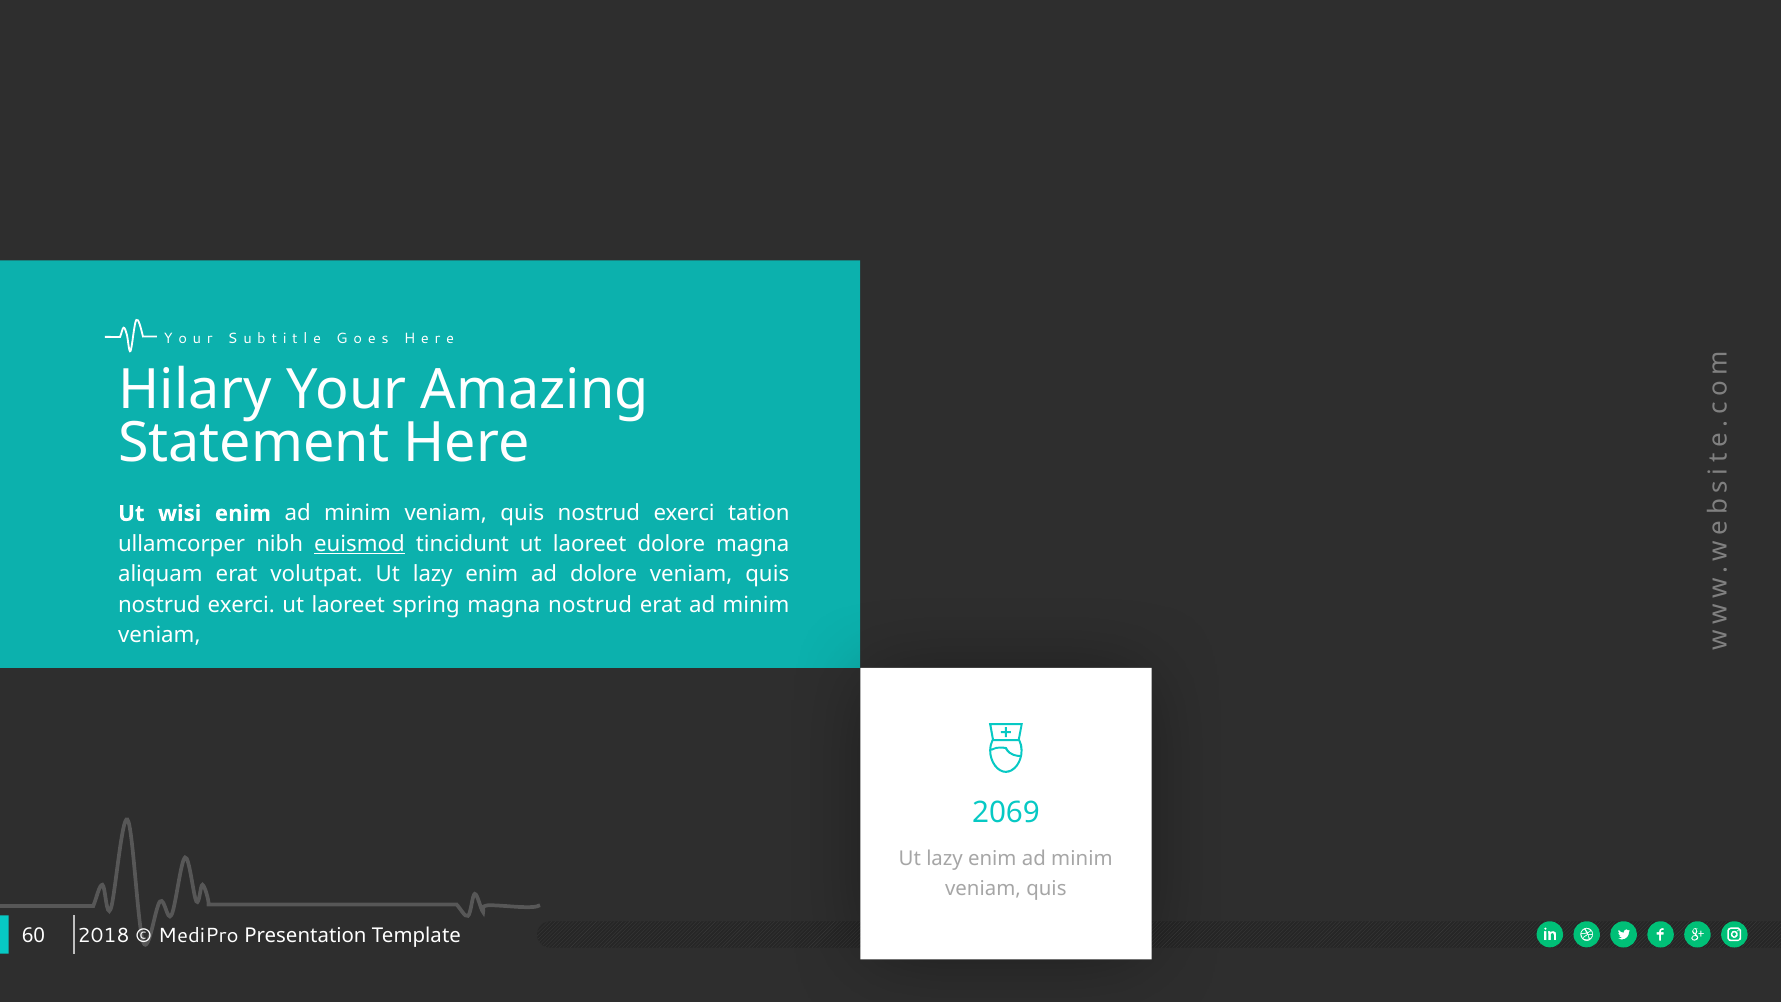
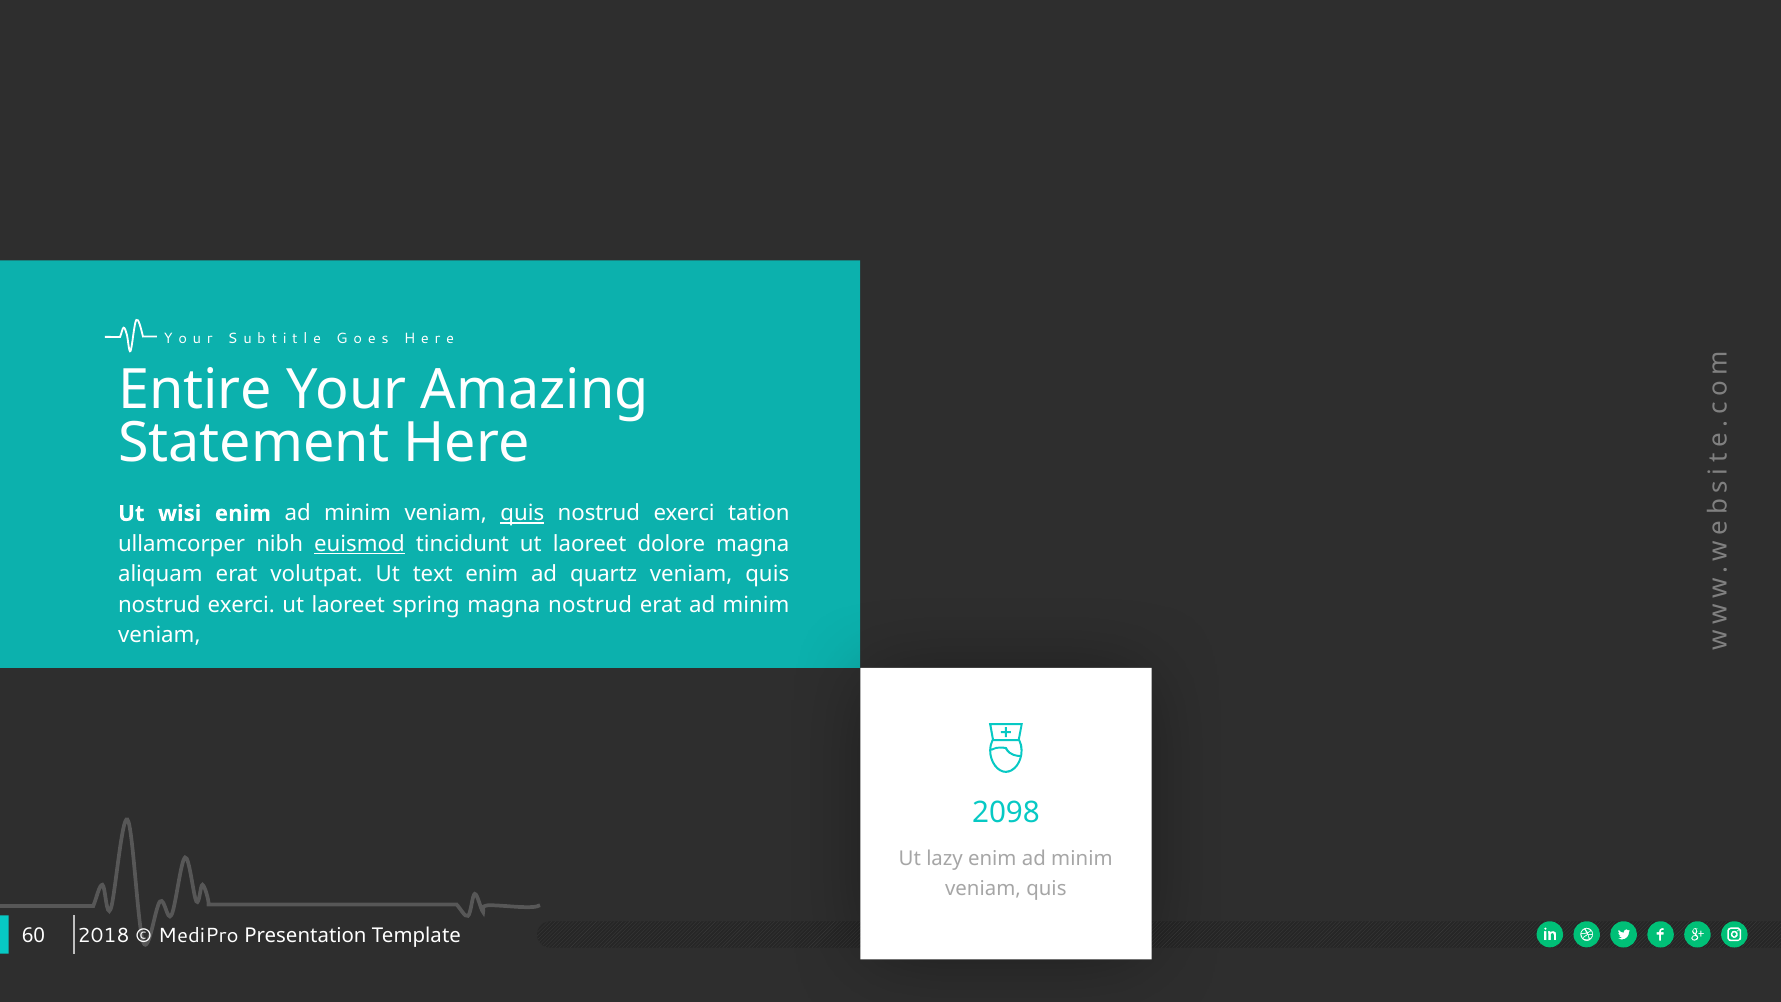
Hilary: Hilary -> Entire
quis at (522, 513) underline: none -> present
volutpat Ut lazy: lazy -> text
ad dolore: dolore -> quartz
2069: 2069 -> 2098
